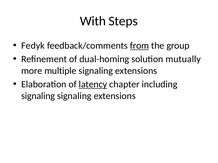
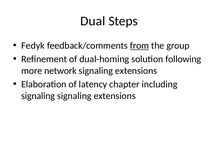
With: With -> Dual
mutually: mutually -> following
multiple: multiple -> network
latency underline: present -> none
